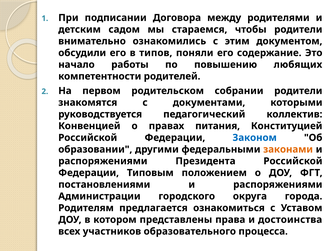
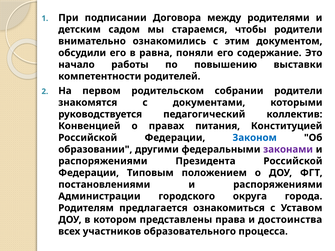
типов: типов -> равна
любящих: любящих -> выставки
законами colour: orange -> purple
